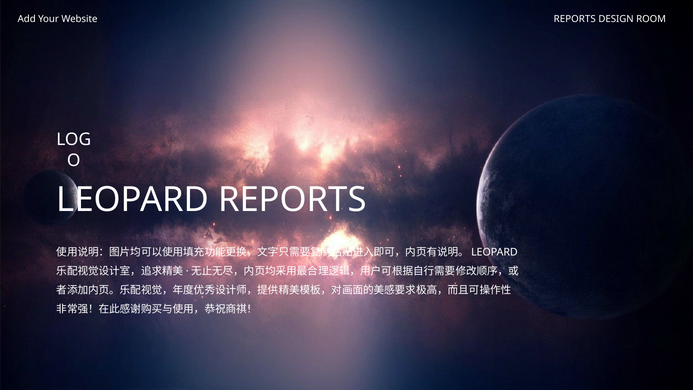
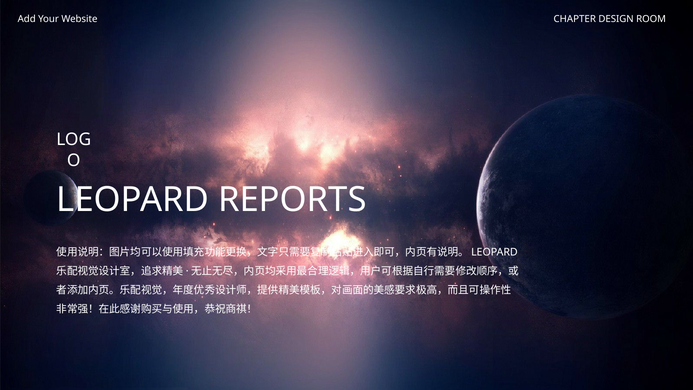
Website REPORTS: REPORTS -> CHAPTER
